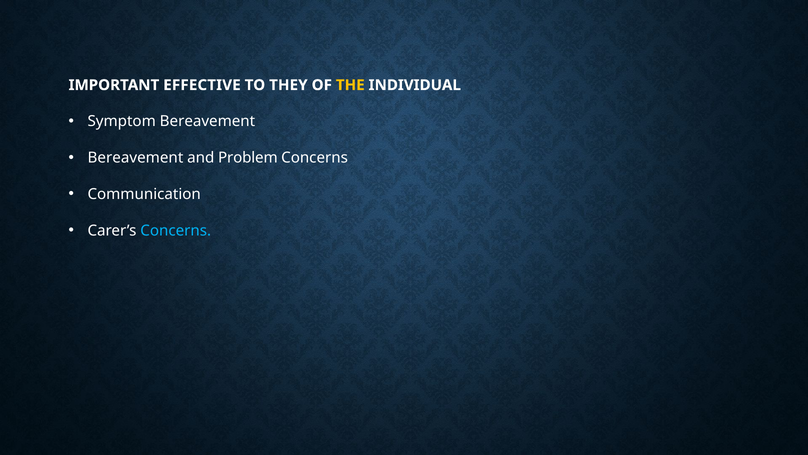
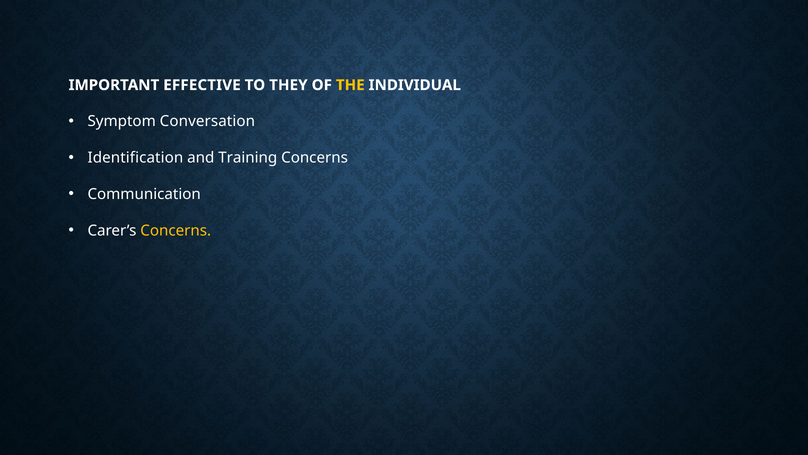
Symptom Bereavement: Bereavement -> Conversation
Bereavement at (135, 158): Bereavement -> Identification
Problem: Problem -> Training
Concerns at (176, 230) colour: light blue -> yellow
